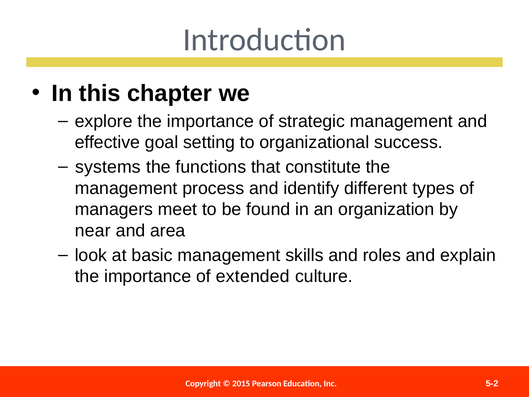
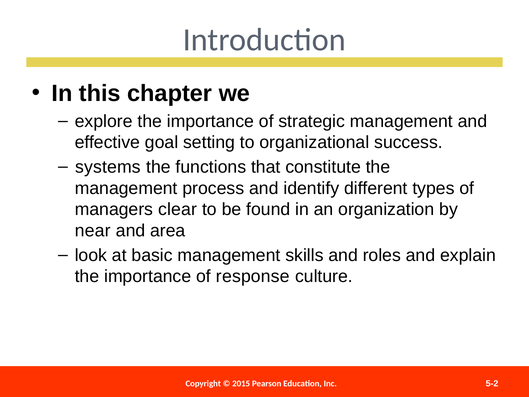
meet: meet -> clear
extended: extended -> response
